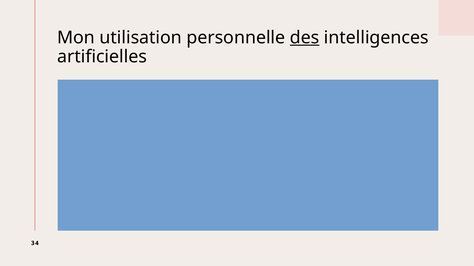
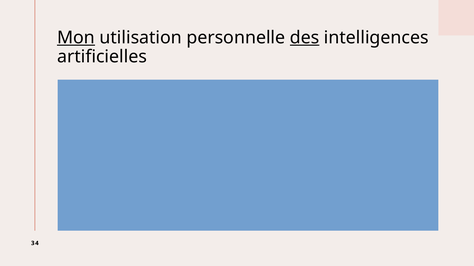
Mon underline: none -> present
